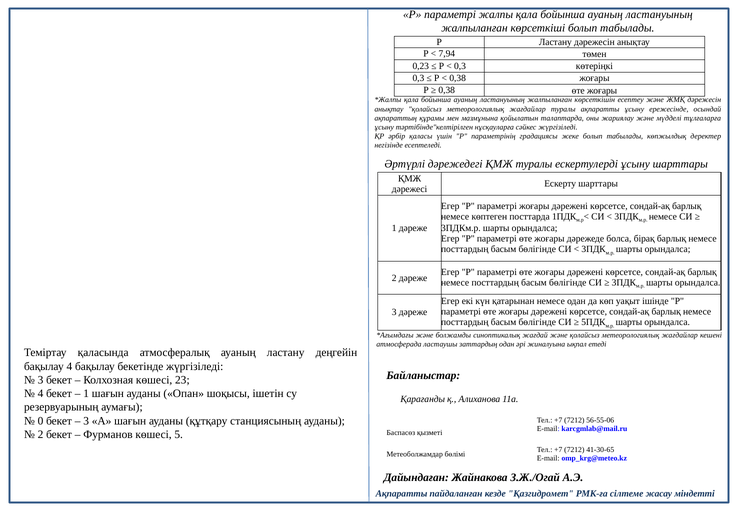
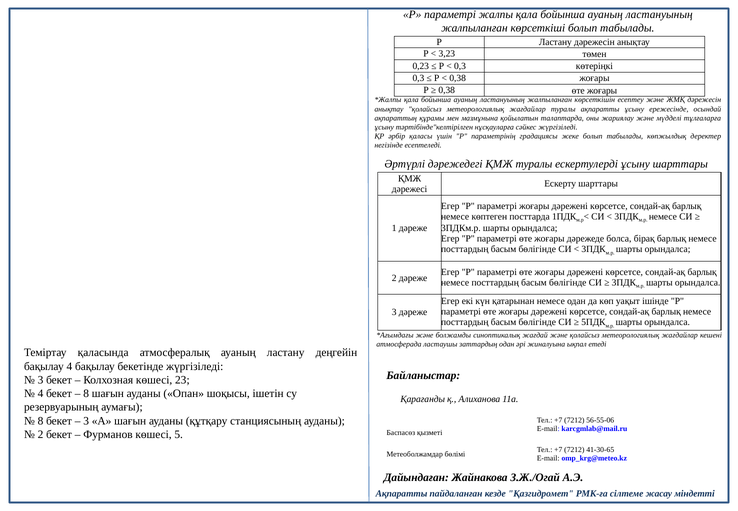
7,94: 7,94 -> 3,23
1 at (86, 394): 1 -> 8
0 at (40, 421): 0 -> 8
